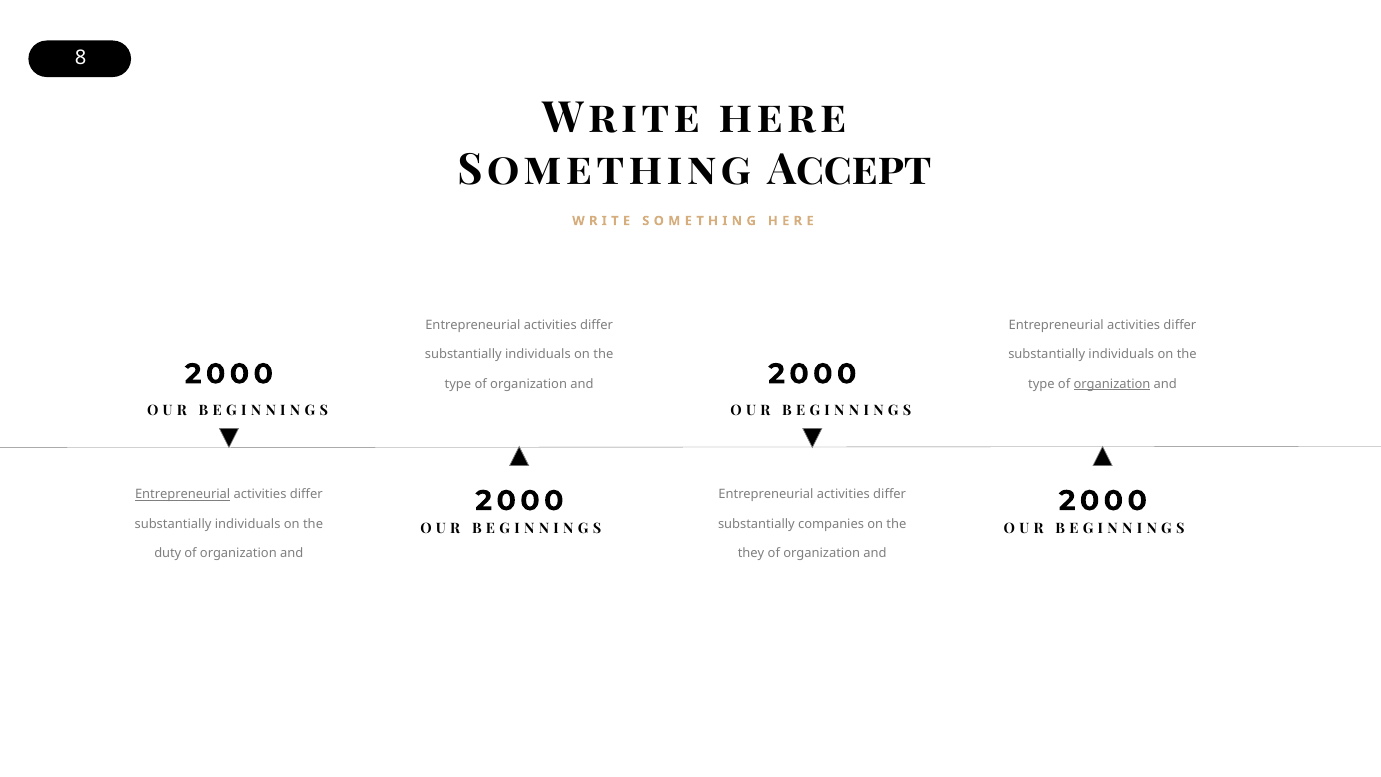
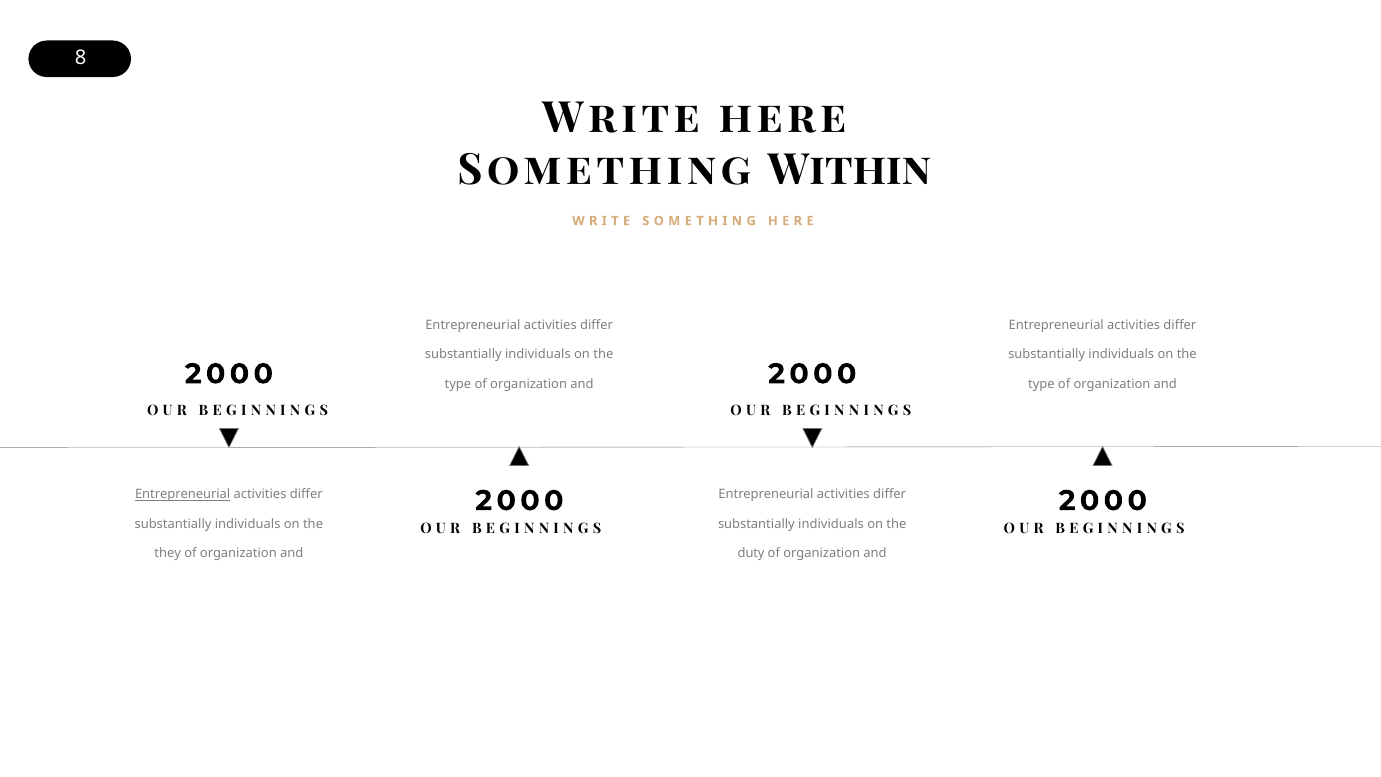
Accept: Accept -> Within
organization at (1112, 384) underline: present -> none
companies at (831, 524): companies -> individuals
duty: duty -> they
they: they -> duty
